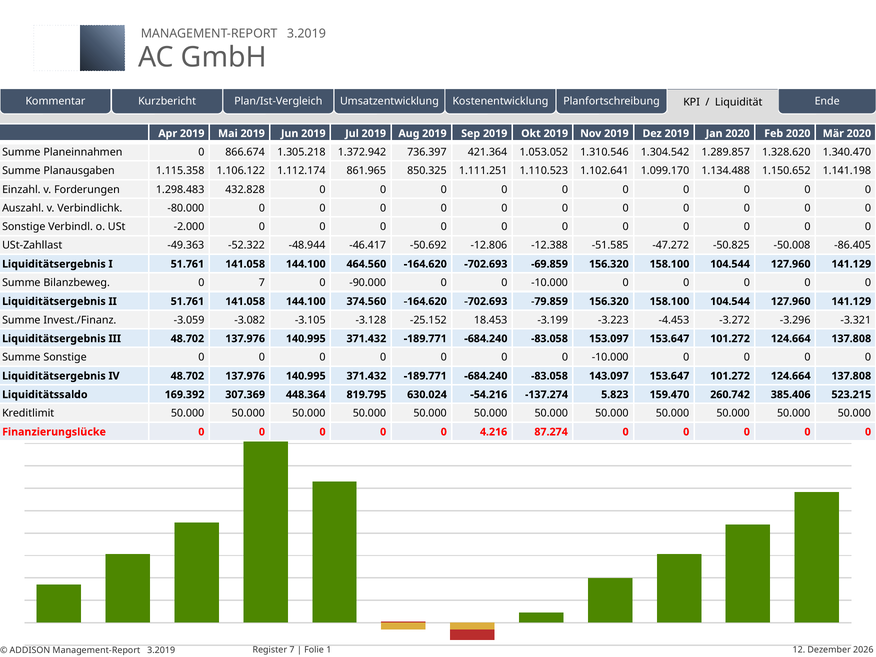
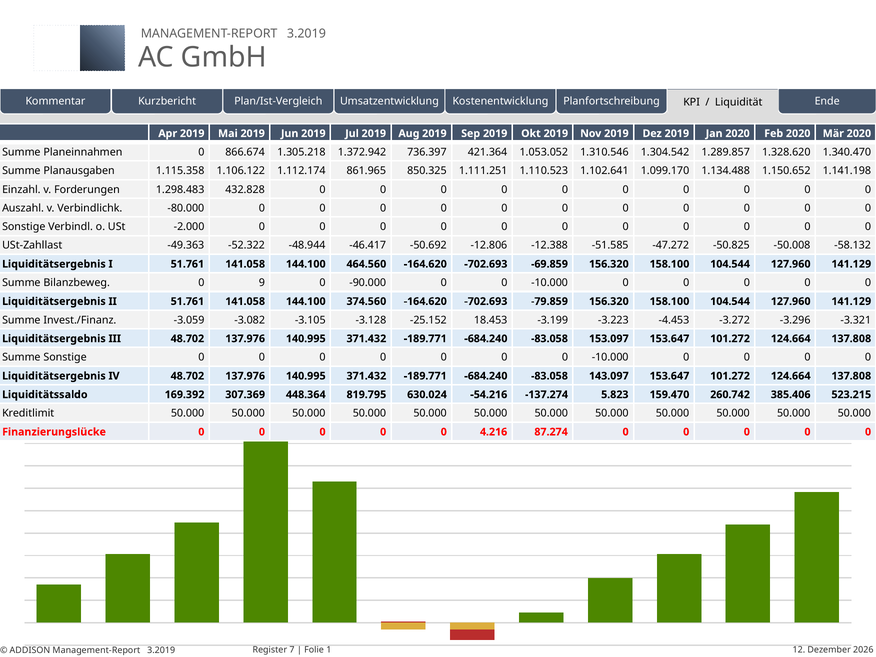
-86.405: -86.405 -> -58.132
0 7: 7 -> 9
